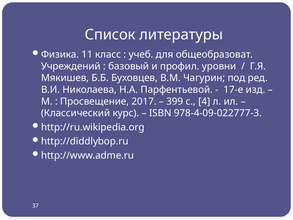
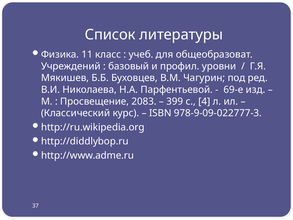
17-е: 17-е -> 69-е
2017: 2017 -> 2083
978-4-09-022777-3: 978-4-09-022777-3 -> 978-9-09-022777-3
